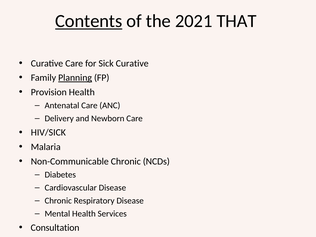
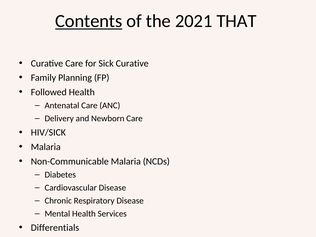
Planning underline: present -> none
Provision: Provision -> Followed
Non-Communicable Chronic: Chronic -> Malaria
Consultation: Consultation -> Differentials
